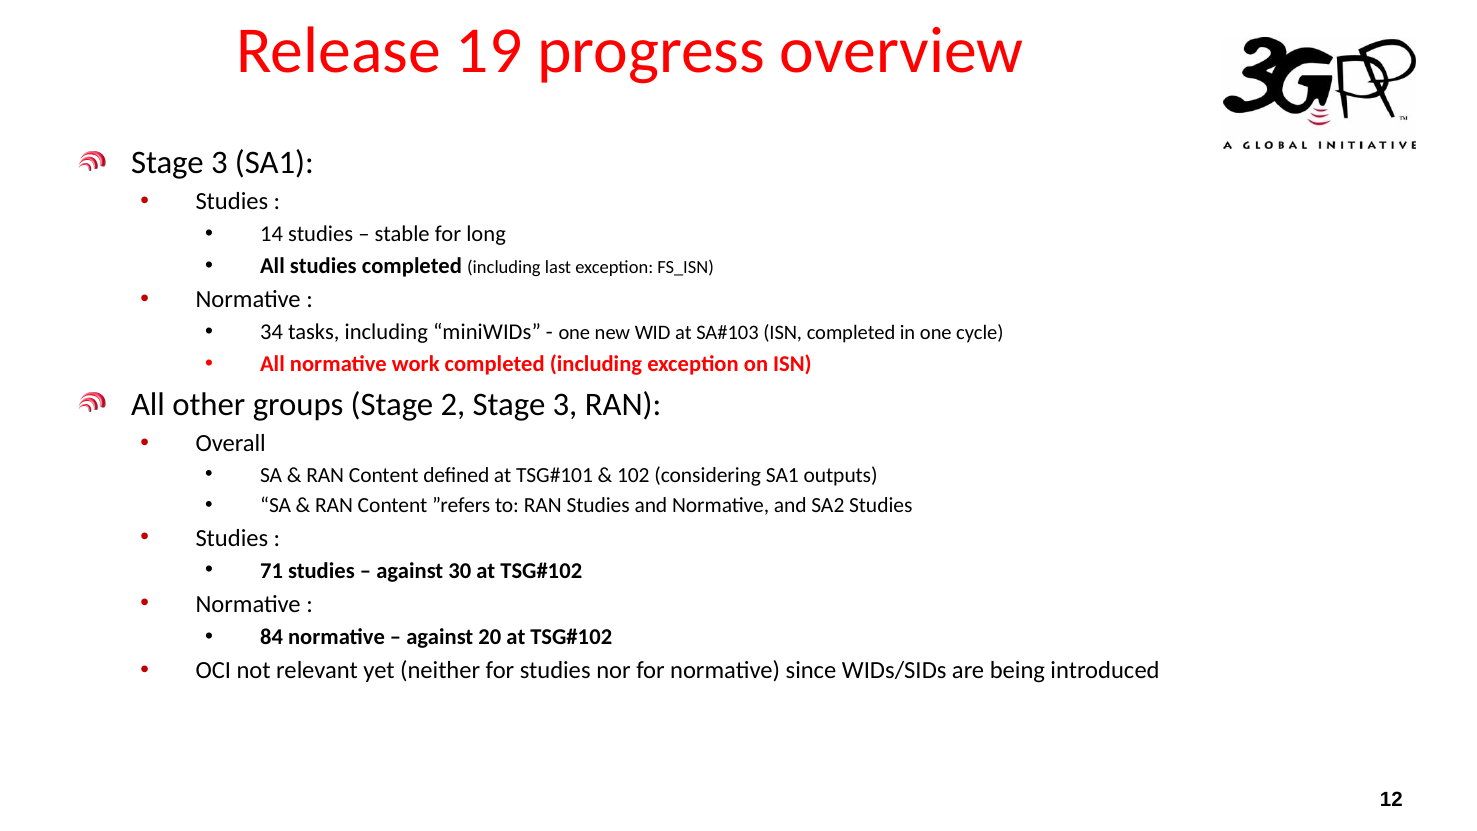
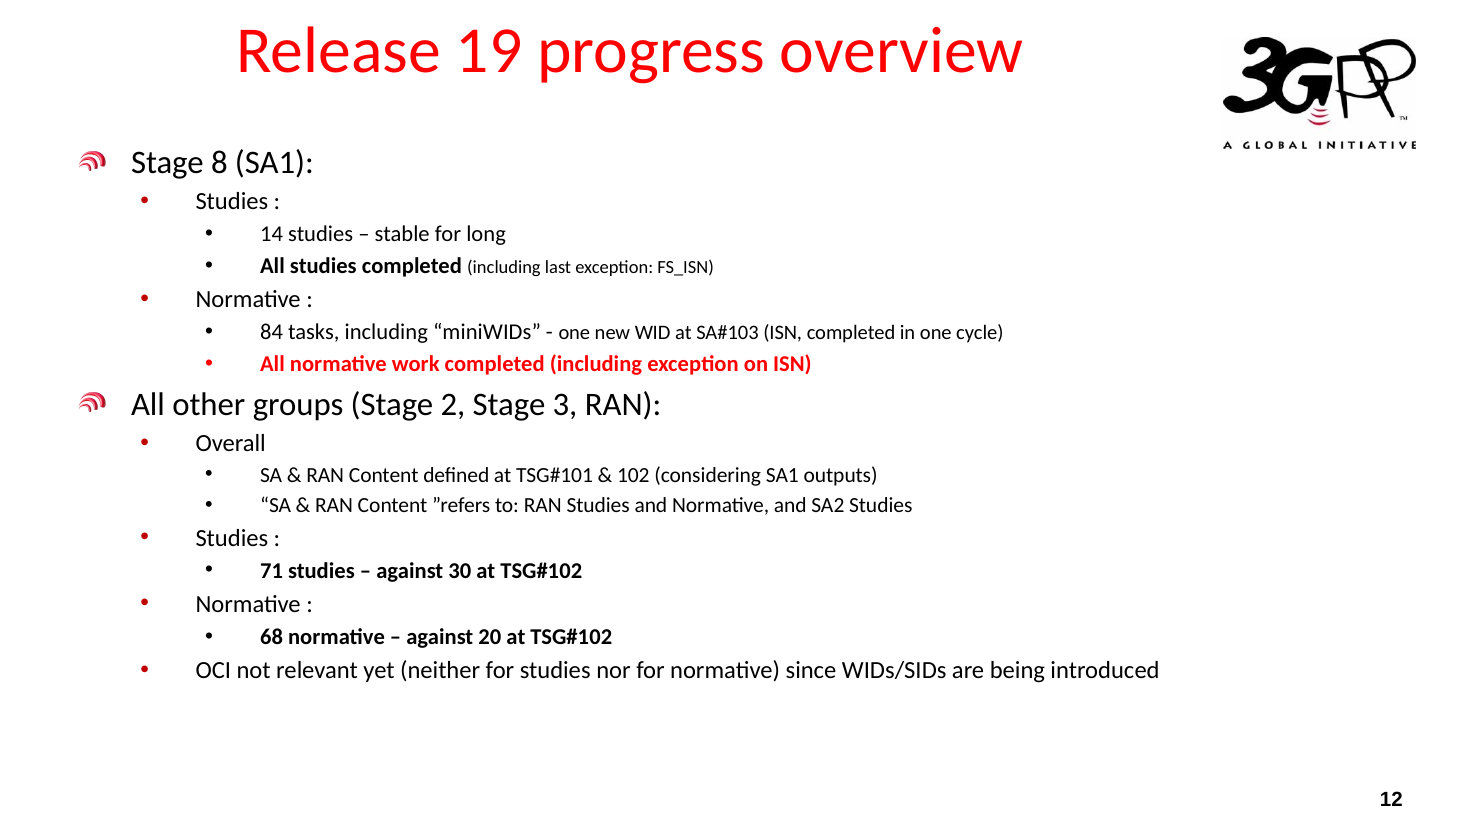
3 at (219, 163): 3 -> 8
34: 34 -> 84
84: 84 -> 68
